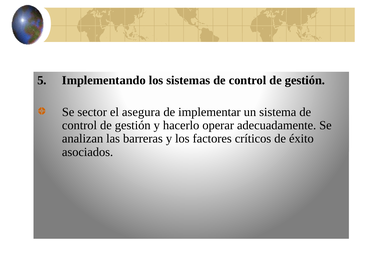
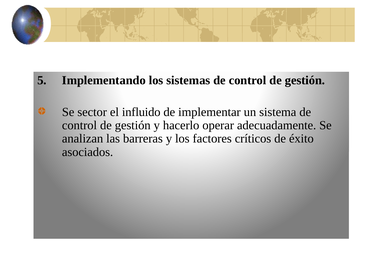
asegura: asegura -> influido
